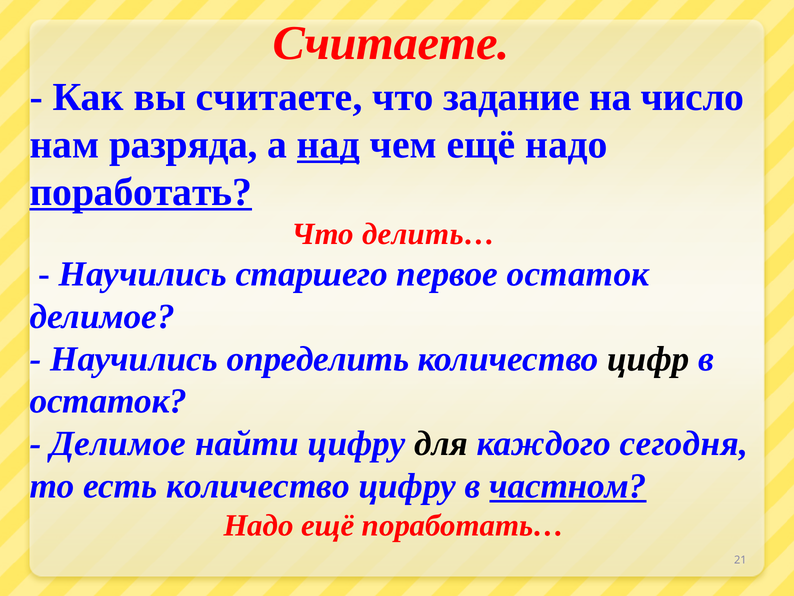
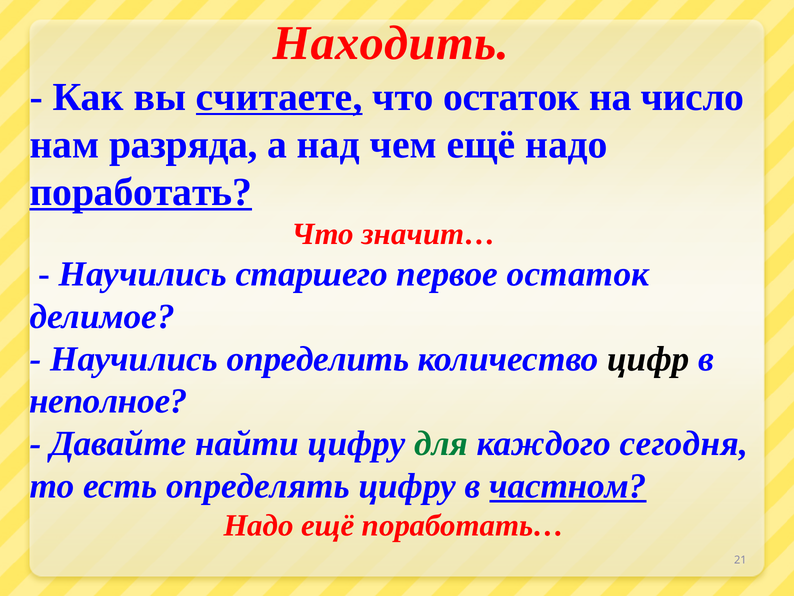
Считаете at (391, 43): Считаете -> Находить
считаете at (279, 97) underline: none -> present
что задание: задание -> остаток
над underline: present -> none
делить…: делить… -> значит…
остаток at (108, 401): остаток -> неполное
Делимое at (118, 443): Делимое -> Давайте
для colour: black -> green
есть количество: количество -> определять
